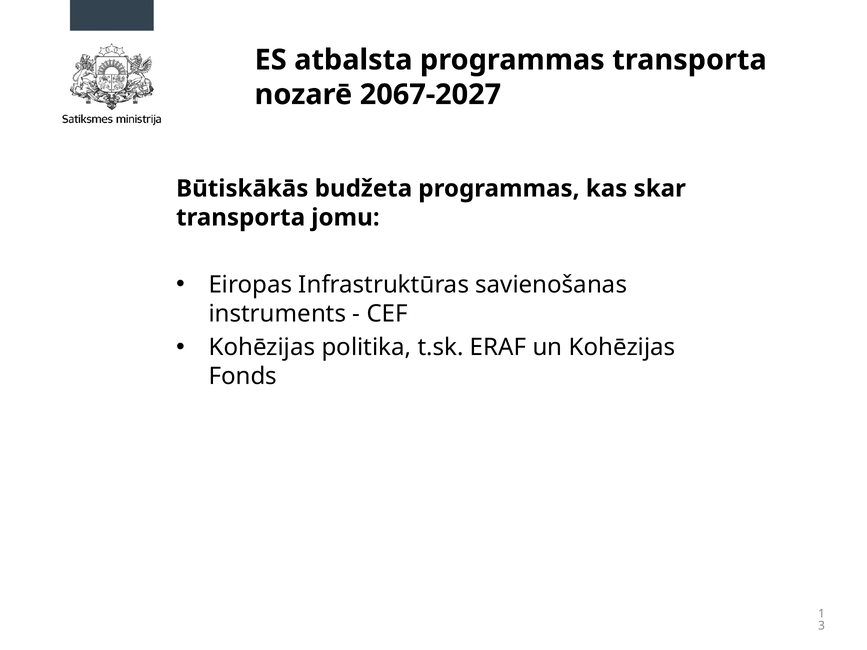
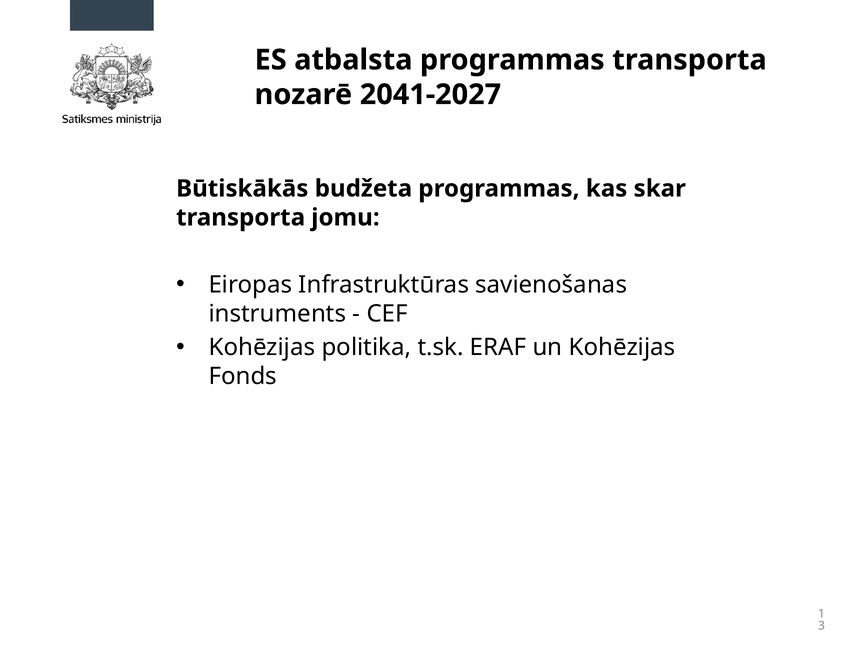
2067-2027: 2067-2027 -> 2041-2027
